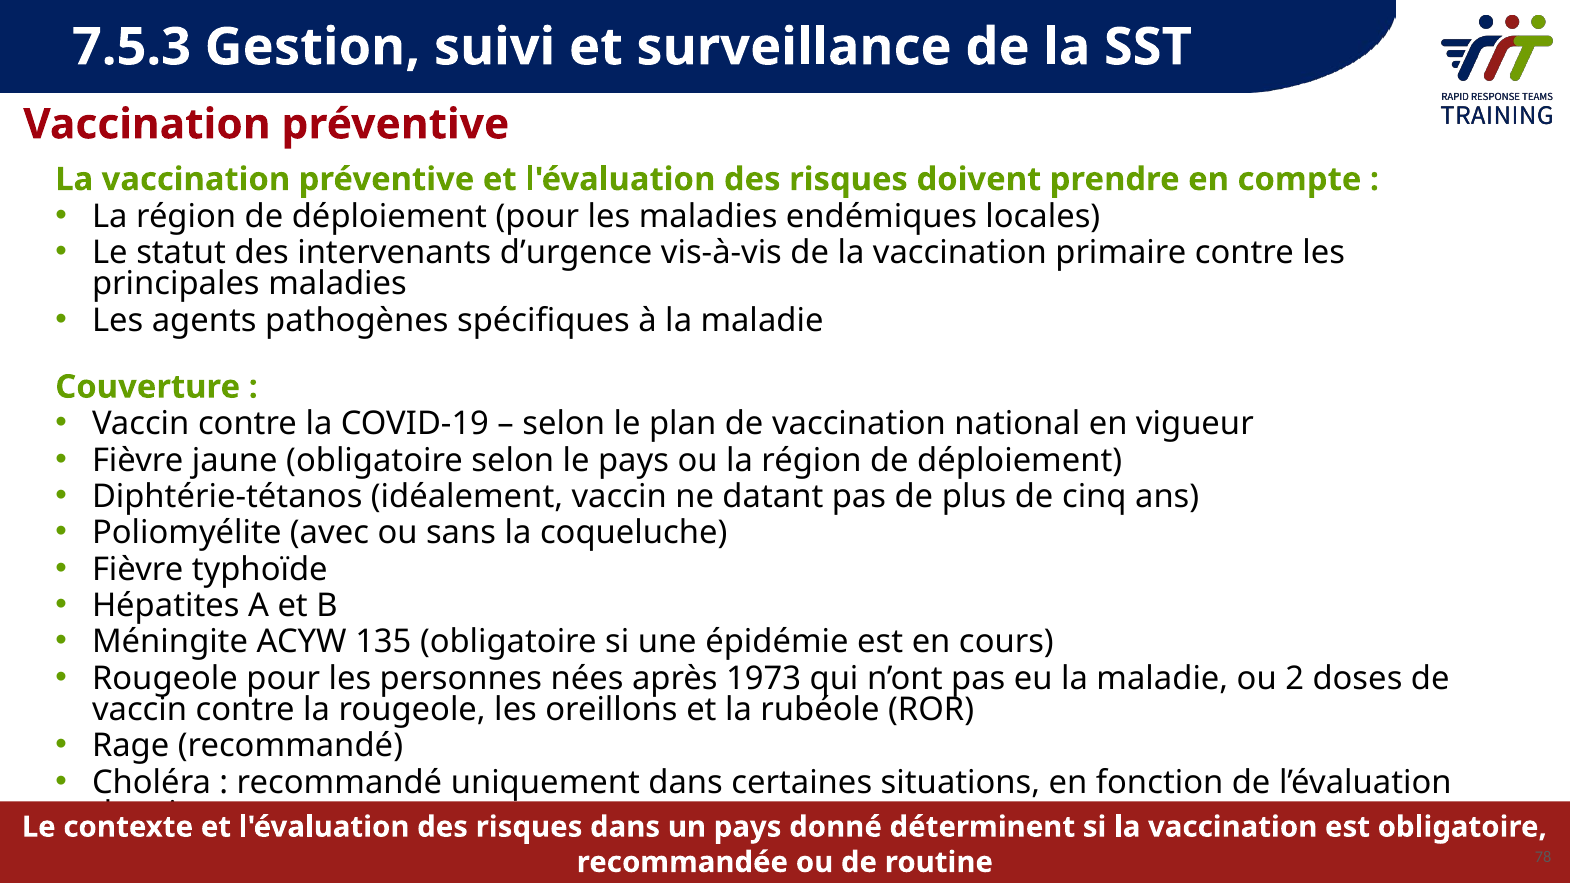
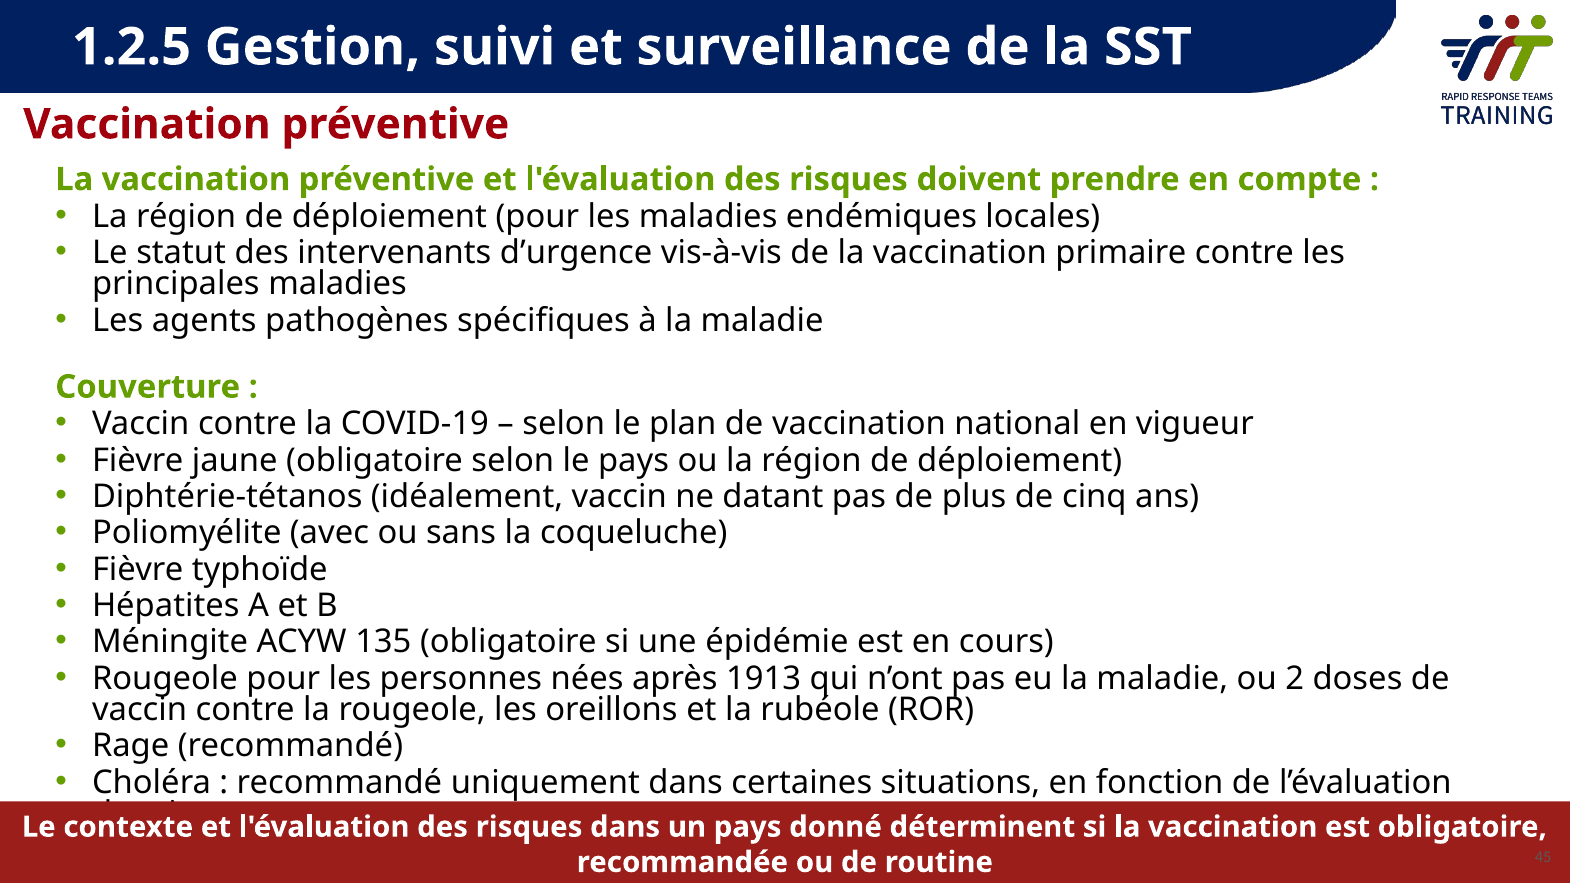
7.5.3: 7.5.3 -> 1.2.5
1973: 1973 -> 1913
78: 78 -> 45
